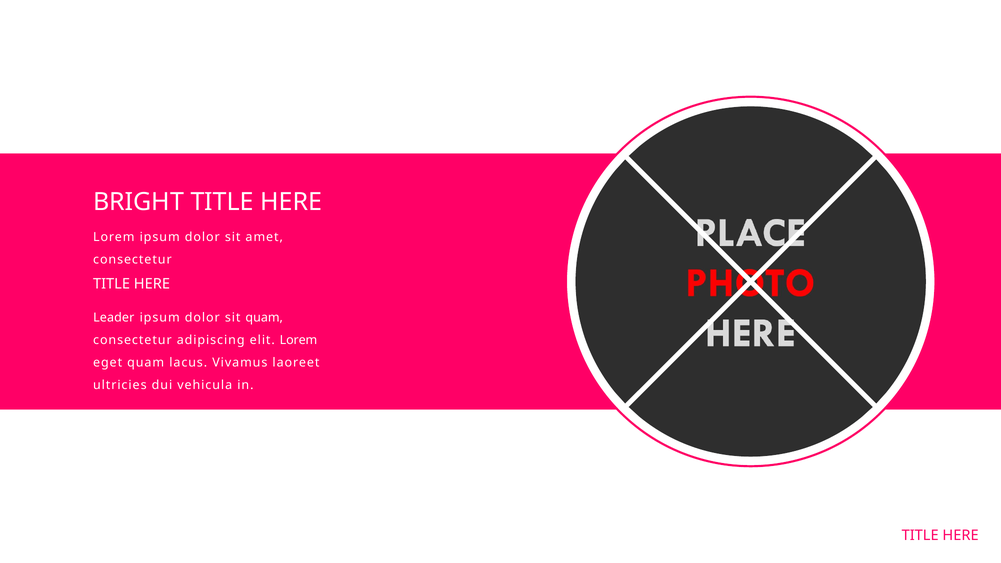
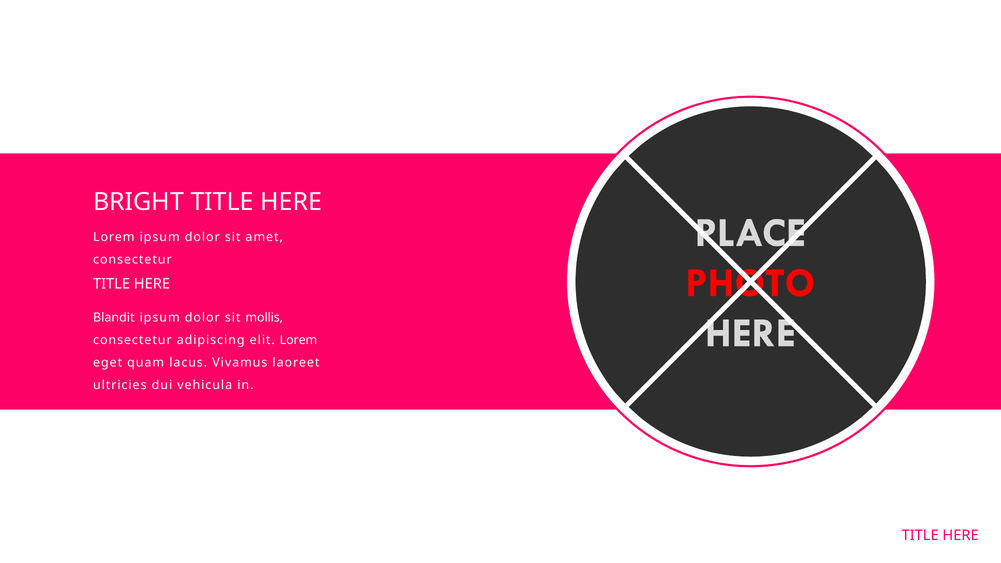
Leader: Leader -> Blandit
sit quam: quam -> mollis
